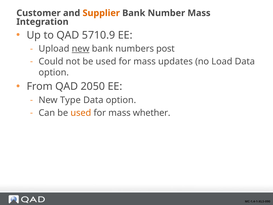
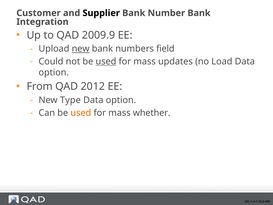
Supplier colour: orange -> black
Number Mass: Mass -> Bank
5710.9: 5710.9 -> 2009.9
post: post -> field
used at (106, 61) underline: none -> present
2050: 2050 -> 2012
